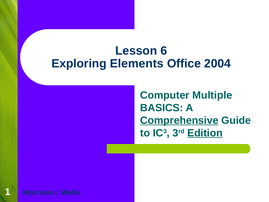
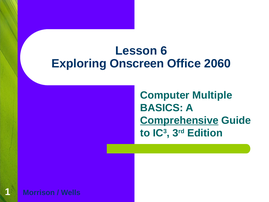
Elements: Elements -> Onscreen
2004: 2004 -> 2060
Edition underline: present -> none
